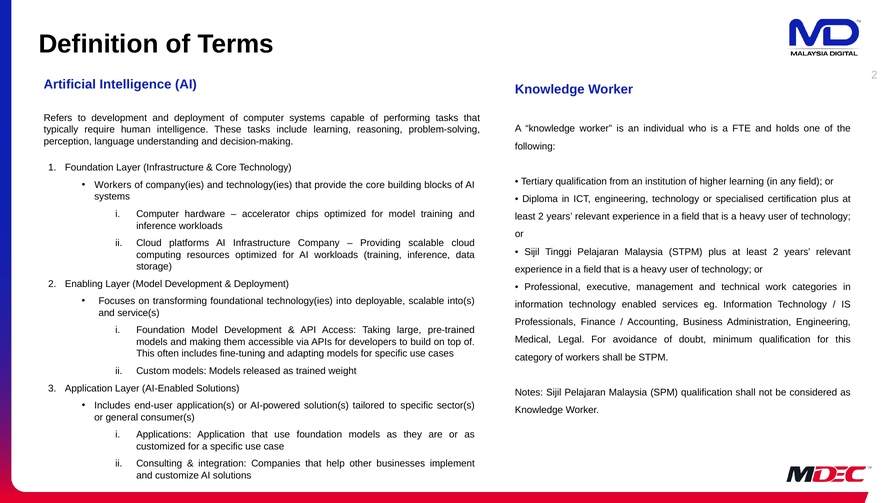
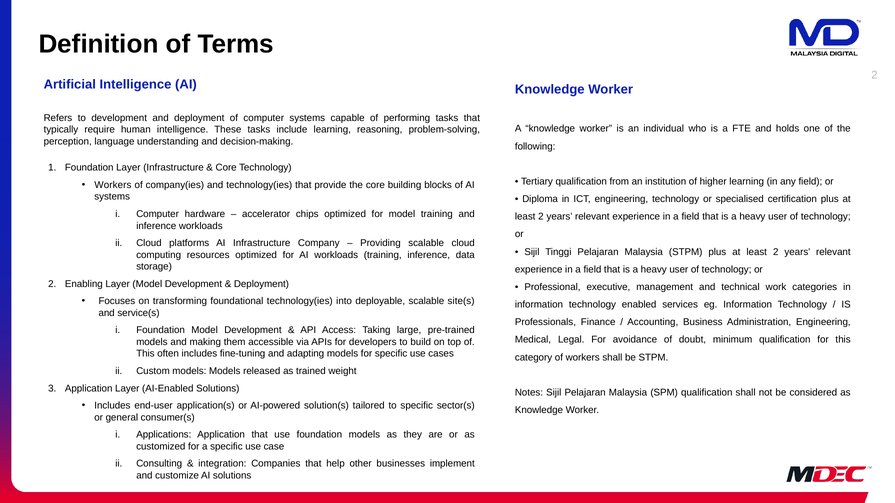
into(s: into(s -> site(s
